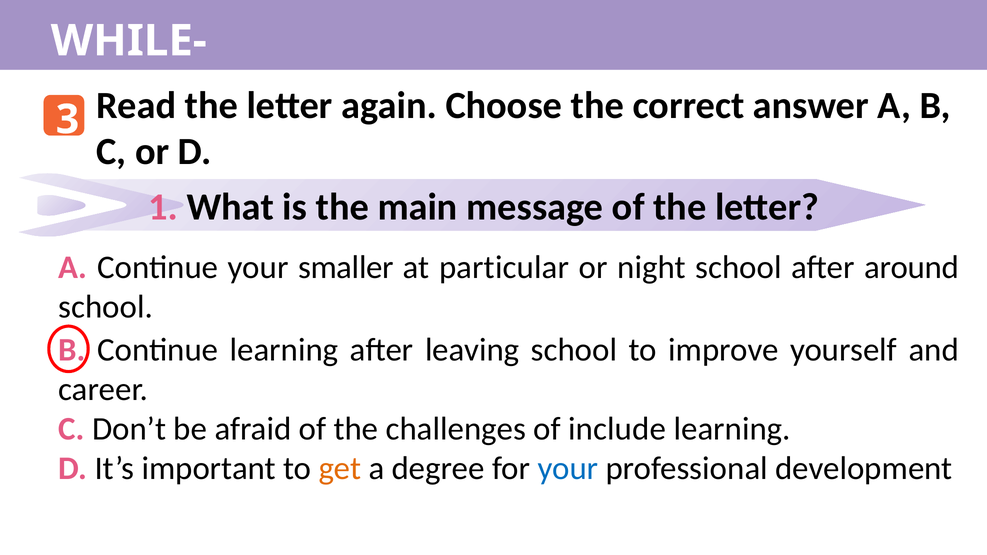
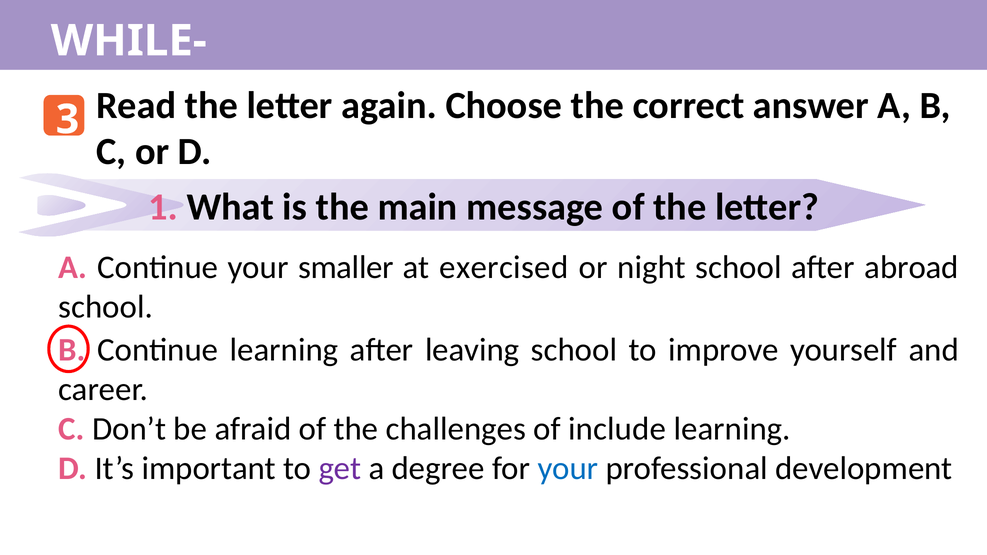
particular: particular -> exercised
around: around -> abroad
get colour: orange -> purple
